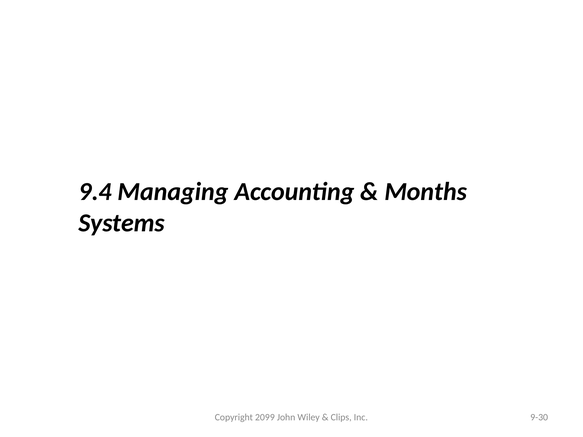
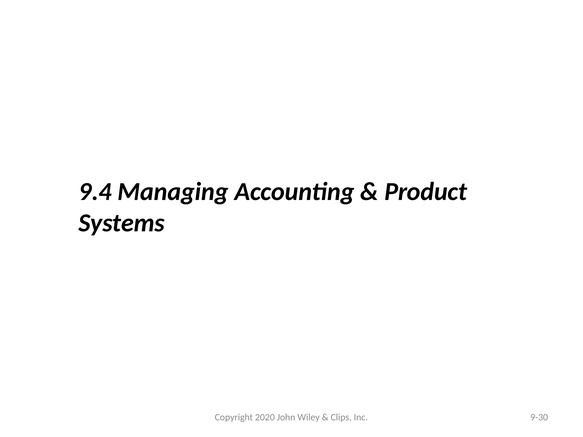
Months: Months -> Product
2099: 2099 -> 2020
